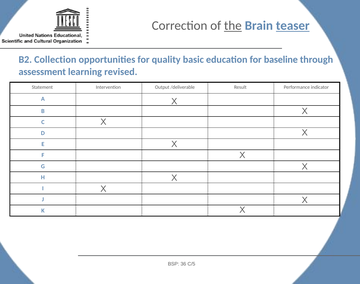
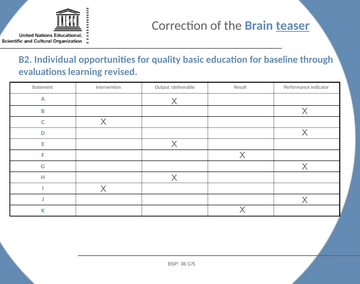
the underline: present -> none
Collection: Collection -> Individual
assessment: assessment -> evaluations
